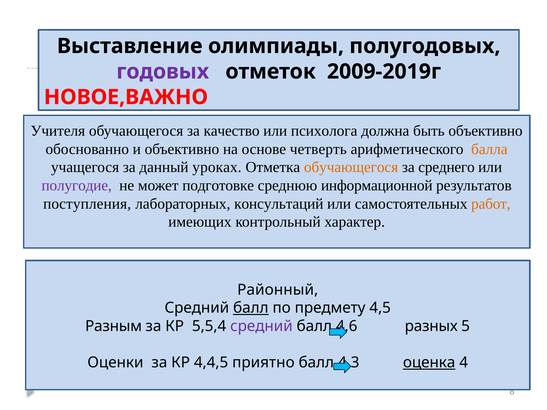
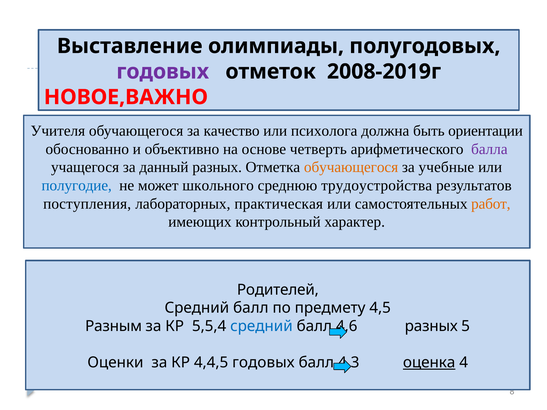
2009-2019г: 2009-2019г -> 2008-2019г
быть объективно: объективно -> ориентации
балла colour: orange -> purple
данный уроках: уроках -> разных
среднего: среднего -> учебные
полугодие colour: purple -> blue
подготовке: подготовке -> школьного
информационной: информационной -> трудоустройства
консультаций: консультаций -> практическая
Районный: Районный -> Родителей
балл at (251, 308) underline: present -> none
средний at (261, 326) colour: purple -> blue
4,4,5 приятно: приятно -> годовых
